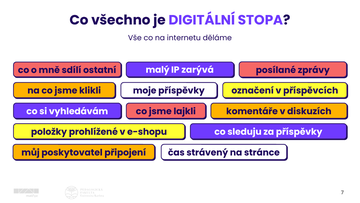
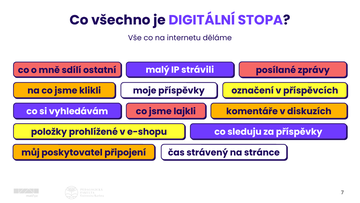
zarývá: zarývá -> strávili
